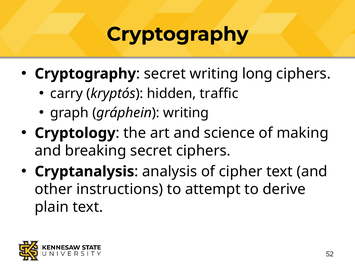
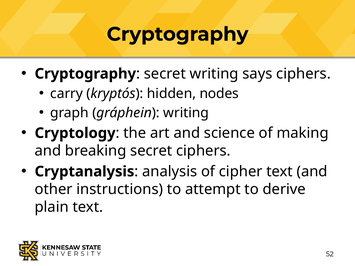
long: long -> says
traffic: traffic -> nodes
